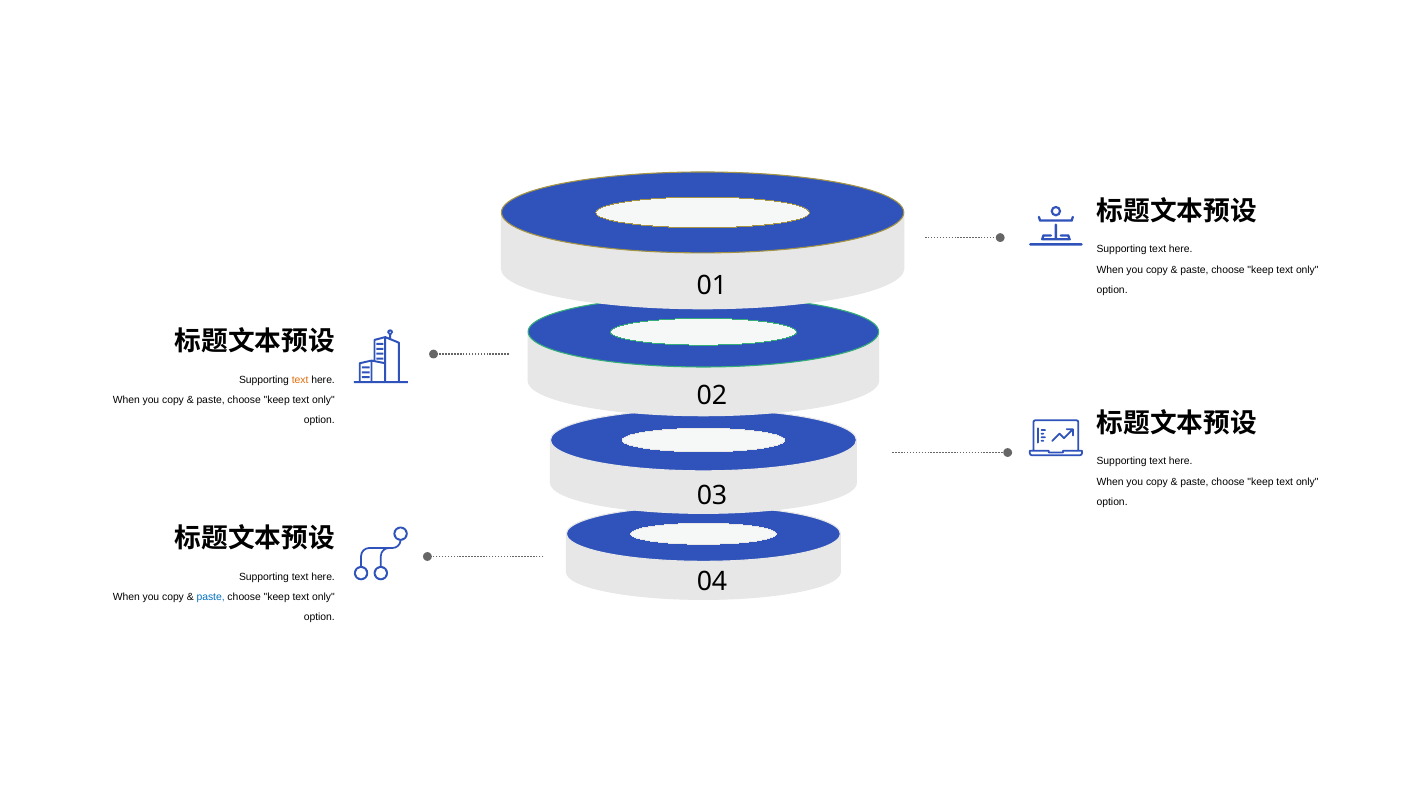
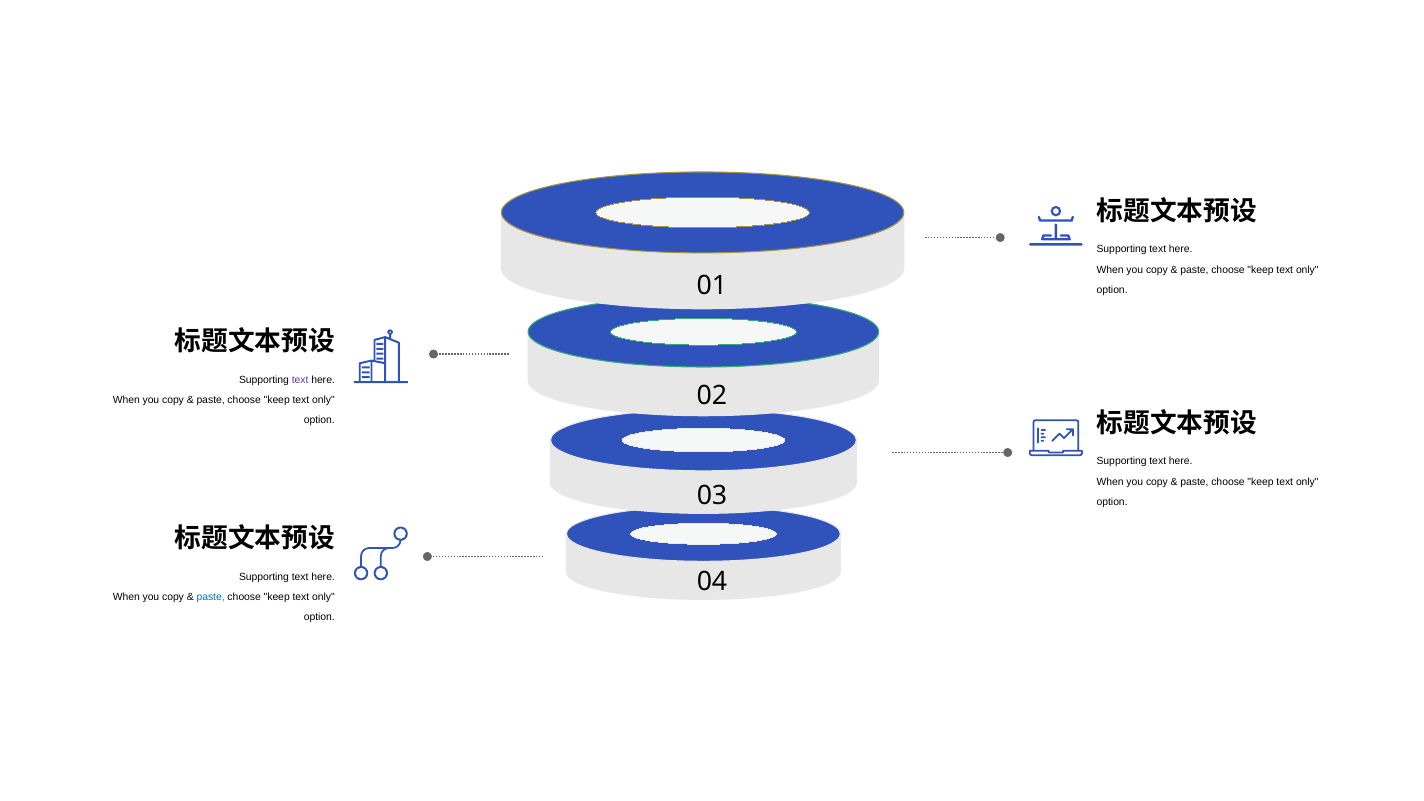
text at (300, 380) colour: orange -> purple
